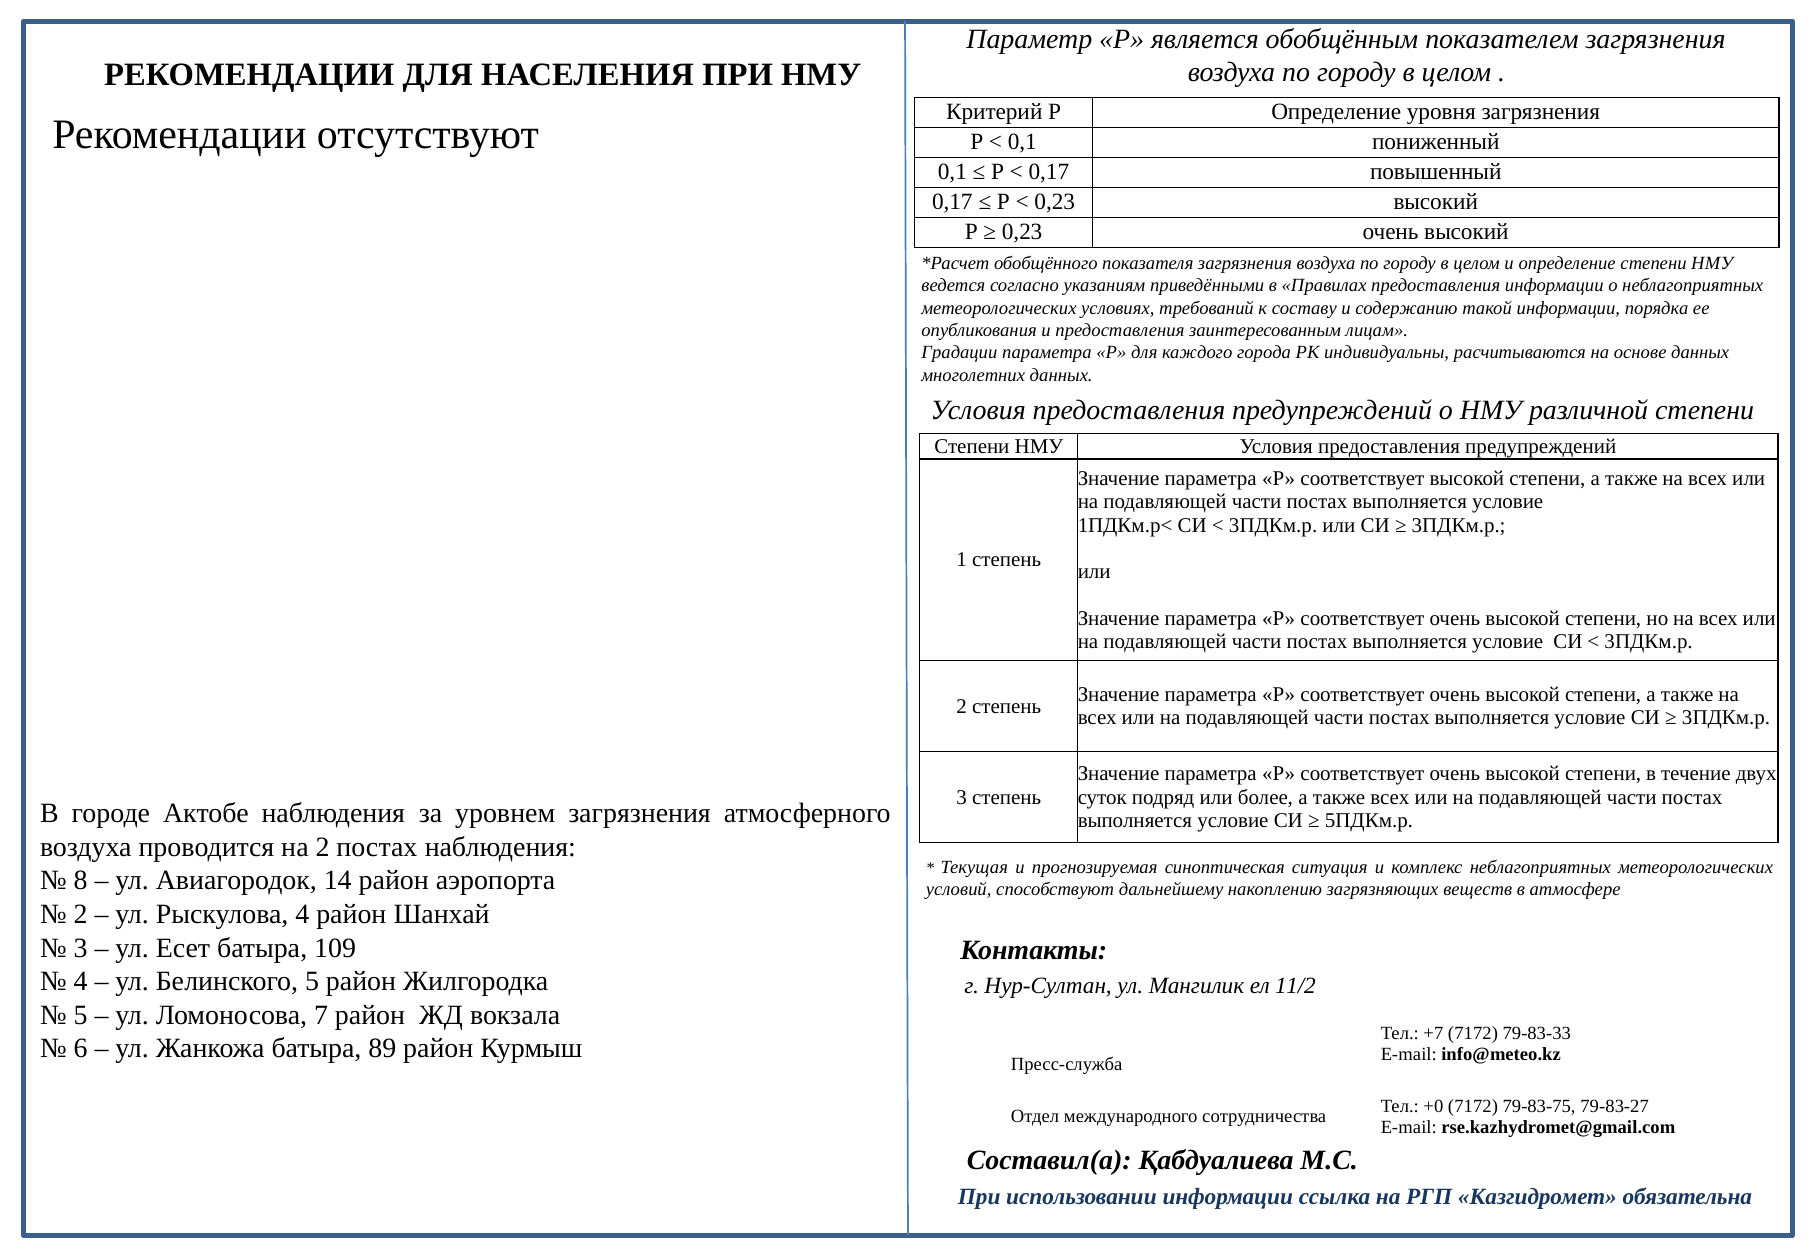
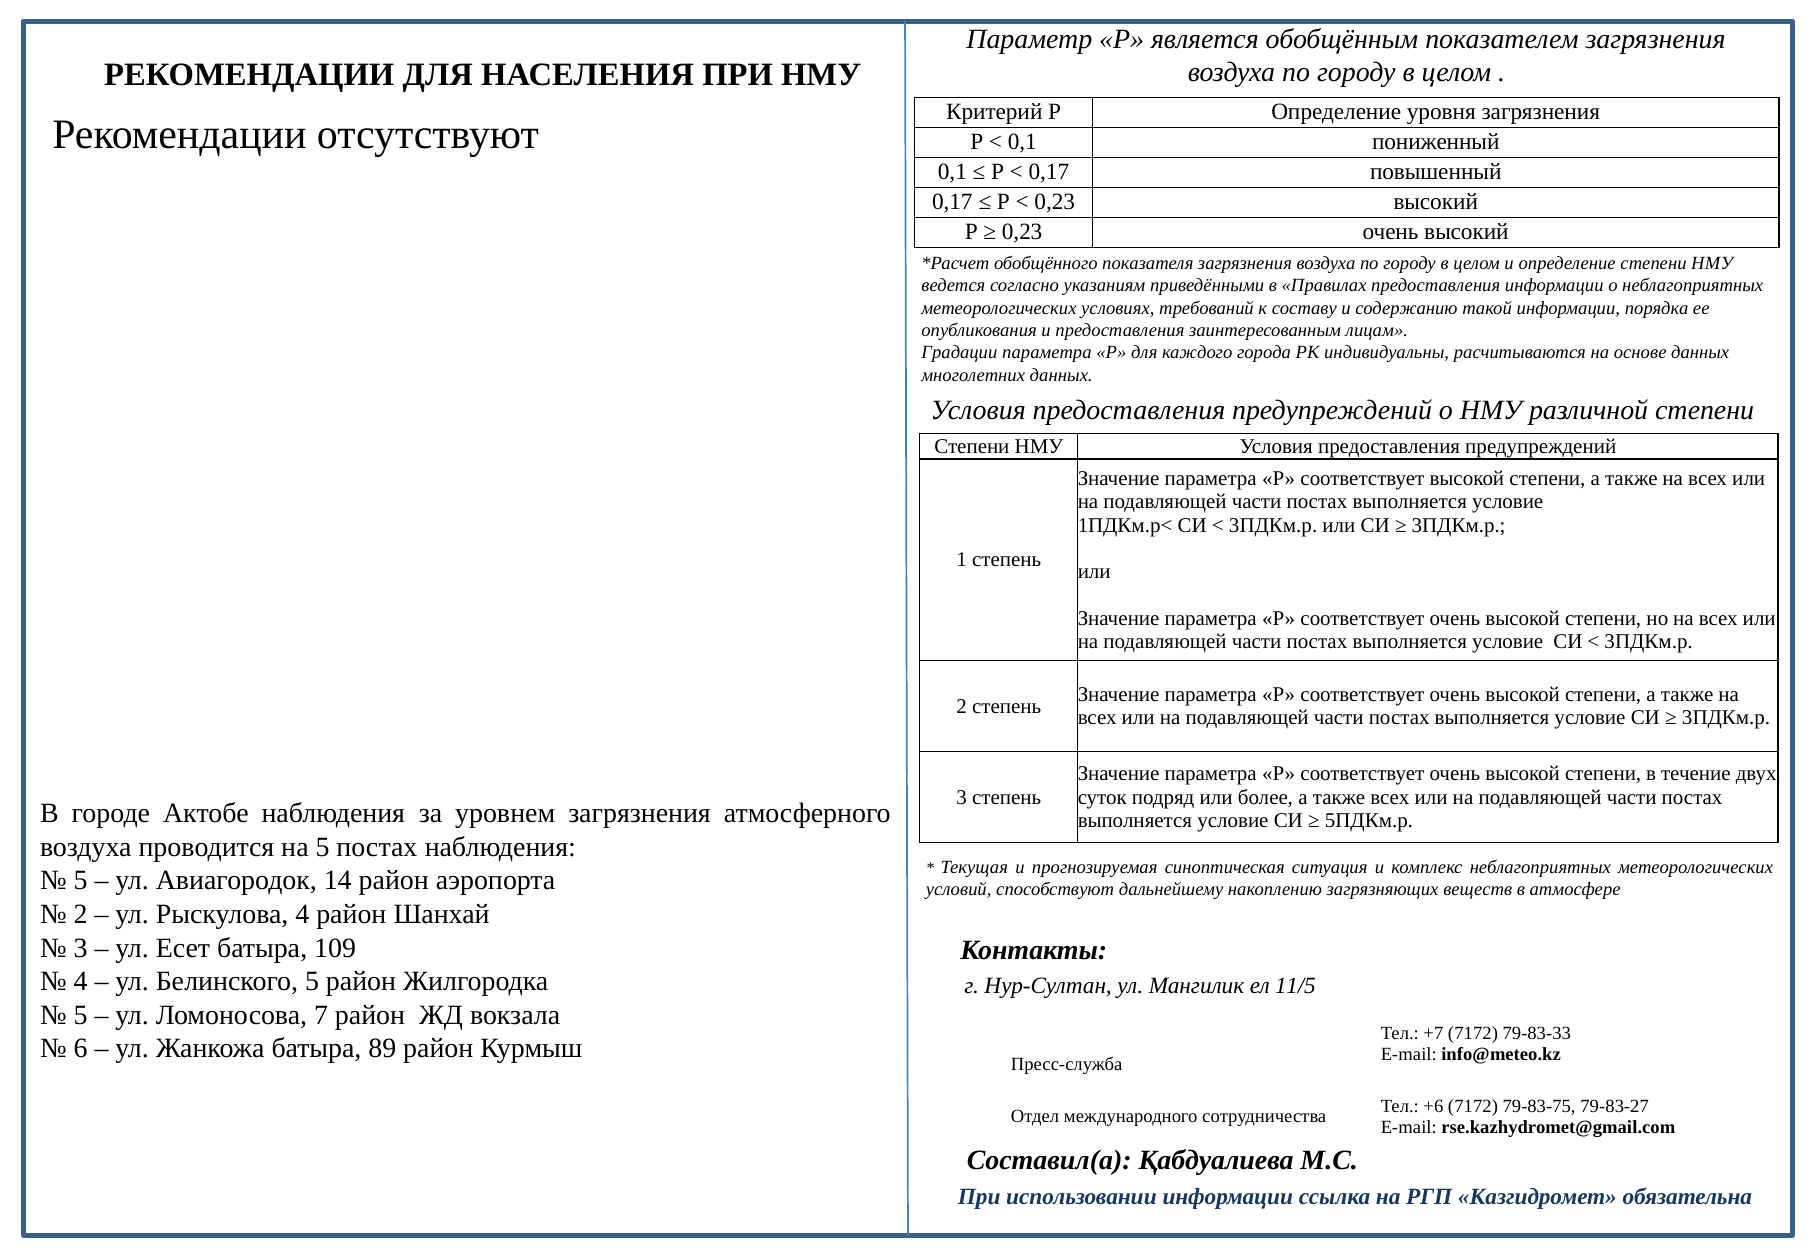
на 2: 2 -> 5
8 at (81, 881): 8 -> 5
11/2: 11/2 -> 11/5
+0: +0 -> +6
